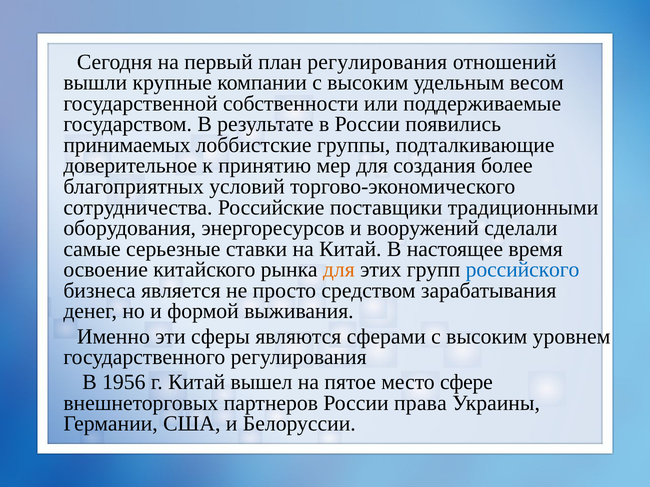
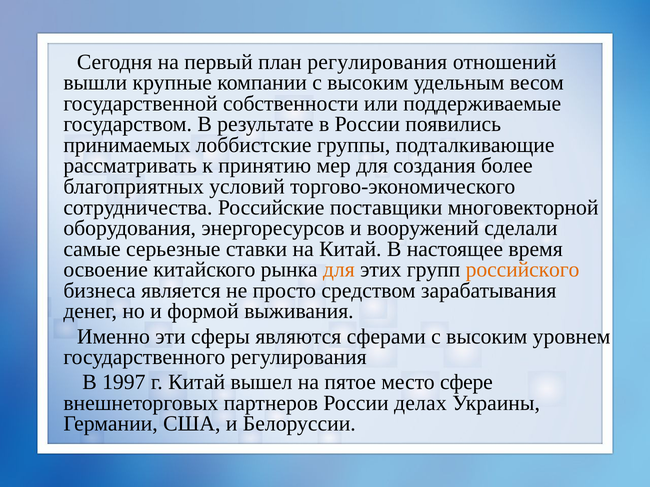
доверительное: доверительное -> рассматривать
традиционными: традиционными -> многовекторной
российского colour: blue -> orange
1956: 1956 -> 1997
права: права -> делах
